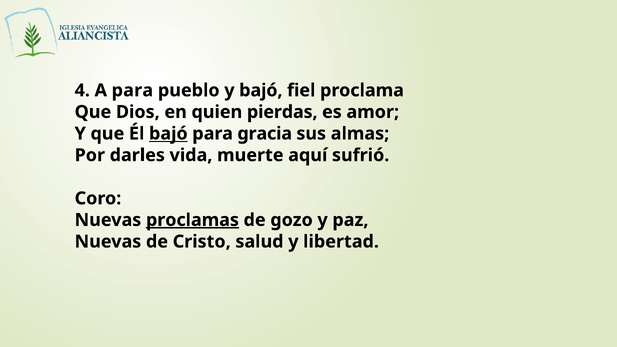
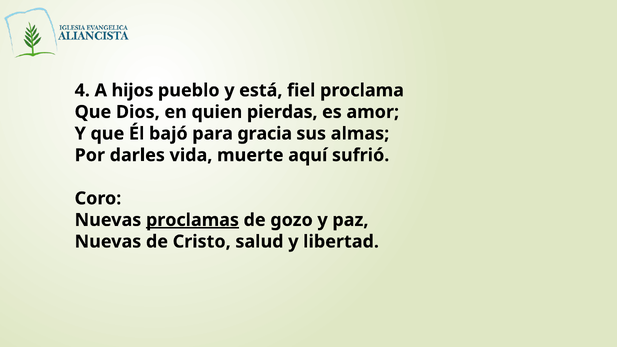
A para: para -> hijos
y bajó: bajó -> está
bajó at (168, 134) underline: present -> none
